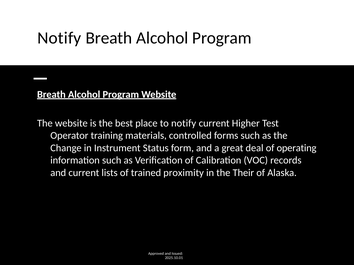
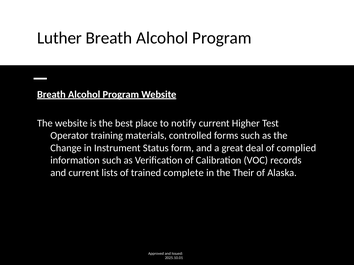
Notify at (59, 38): Notify -> Luther
operating: operating -> complied
proximity: proximity -> complete
